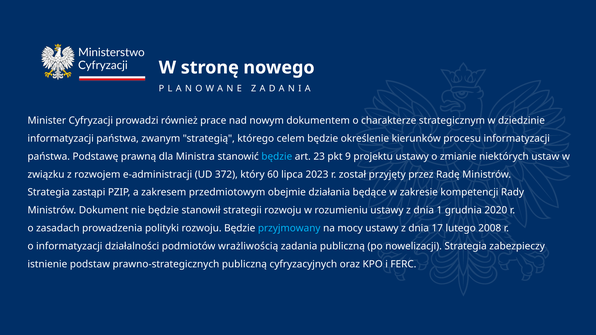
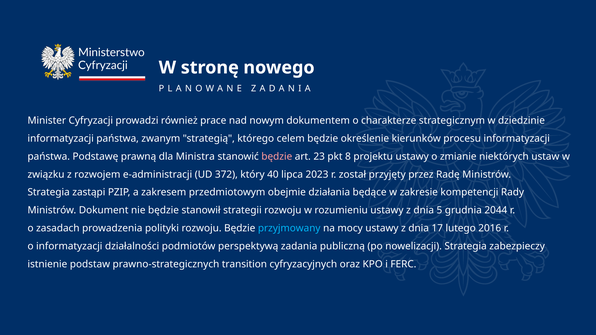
będzie at (277, 157) colour: light blue -> pink
9: 9 -> 8
60: 60 -> 40
1: 1 -> 5
2020: 2020 -> 2044
2008: 2008 -> 2016
wrażliwością: wrażliwością -> perspektywą
prawno-strategicznych publiczną: publiczną -> transition
